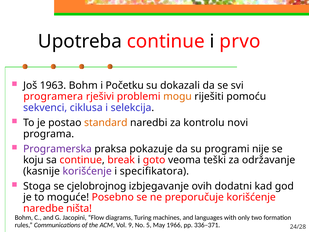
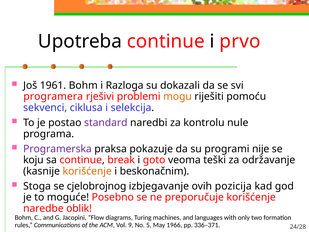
1963: 1963 -> 1961
Početku: Početku -> Razloga
standard colour: orange -> purple
novi: novi -> nule
korišćenje at (87, 171) colour: purple -> orange
specifikatora: specifikatora -> beskonačnim
dodatni: dodatni -> pozicija
ništa: ništa -> oblik
